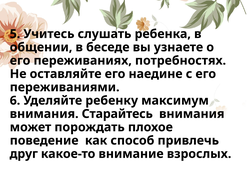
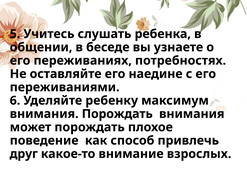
внимания Старайтесь: Старайтесь -> Порождать
